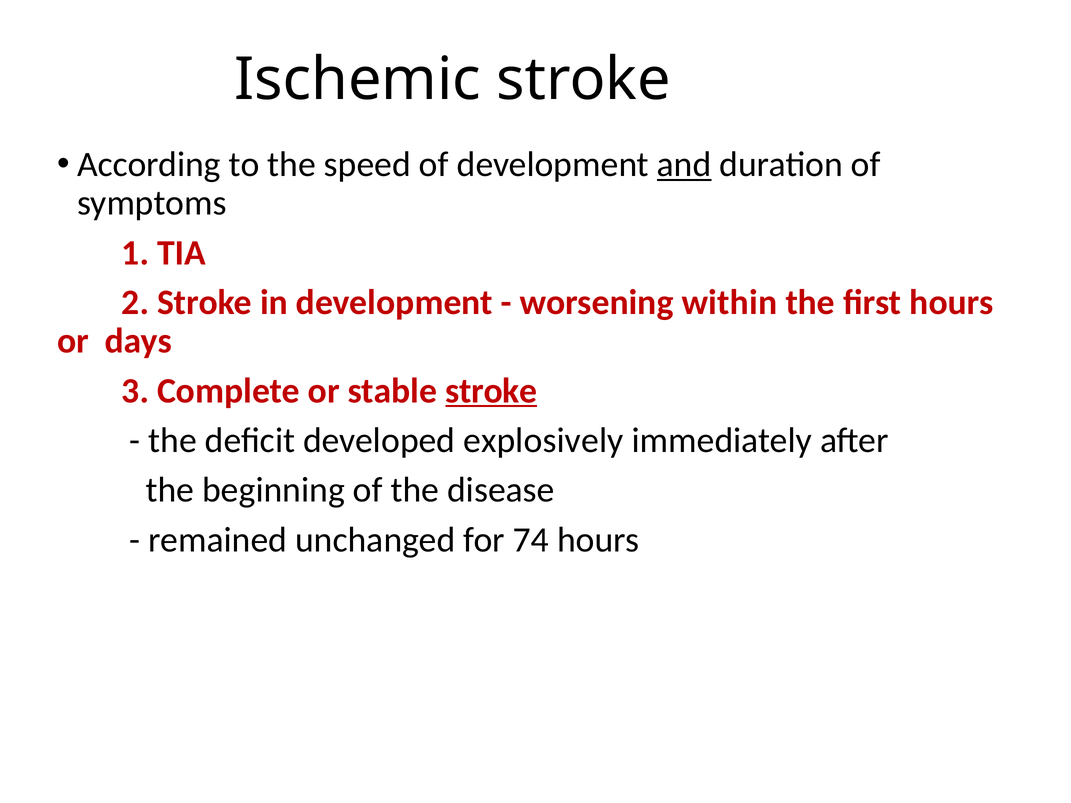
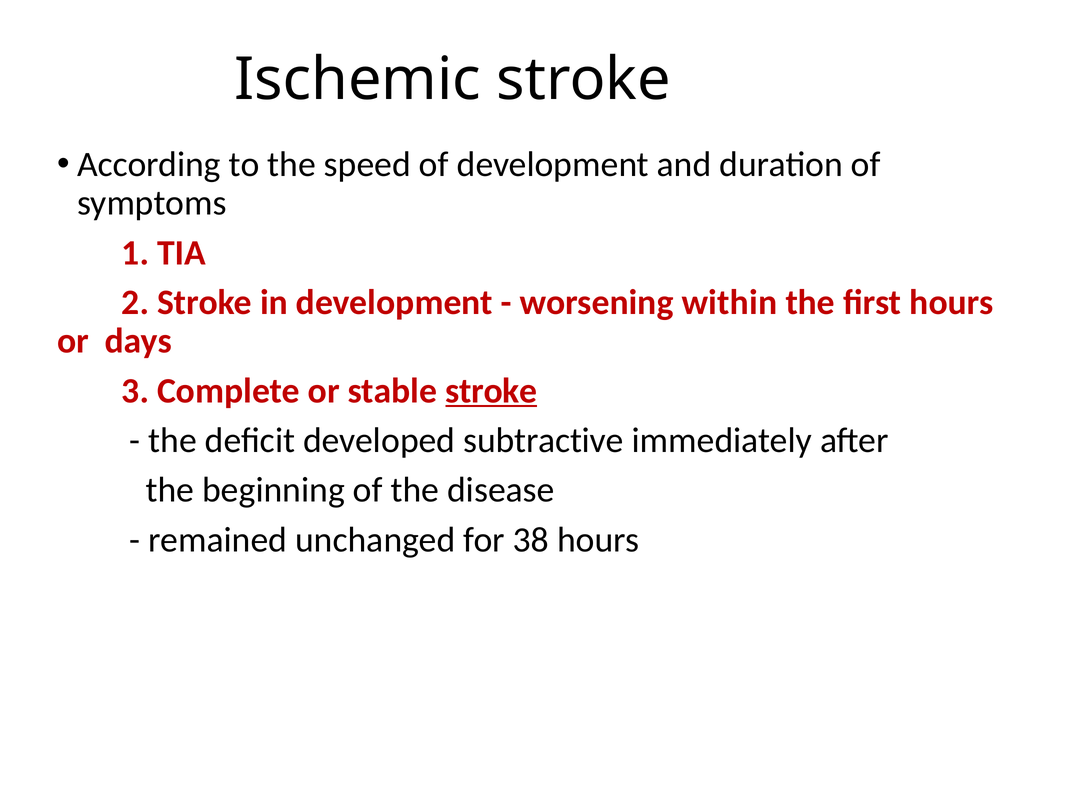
and underline: present -> none
explosively: explosively -> subtractive
74: 74 -> 38
